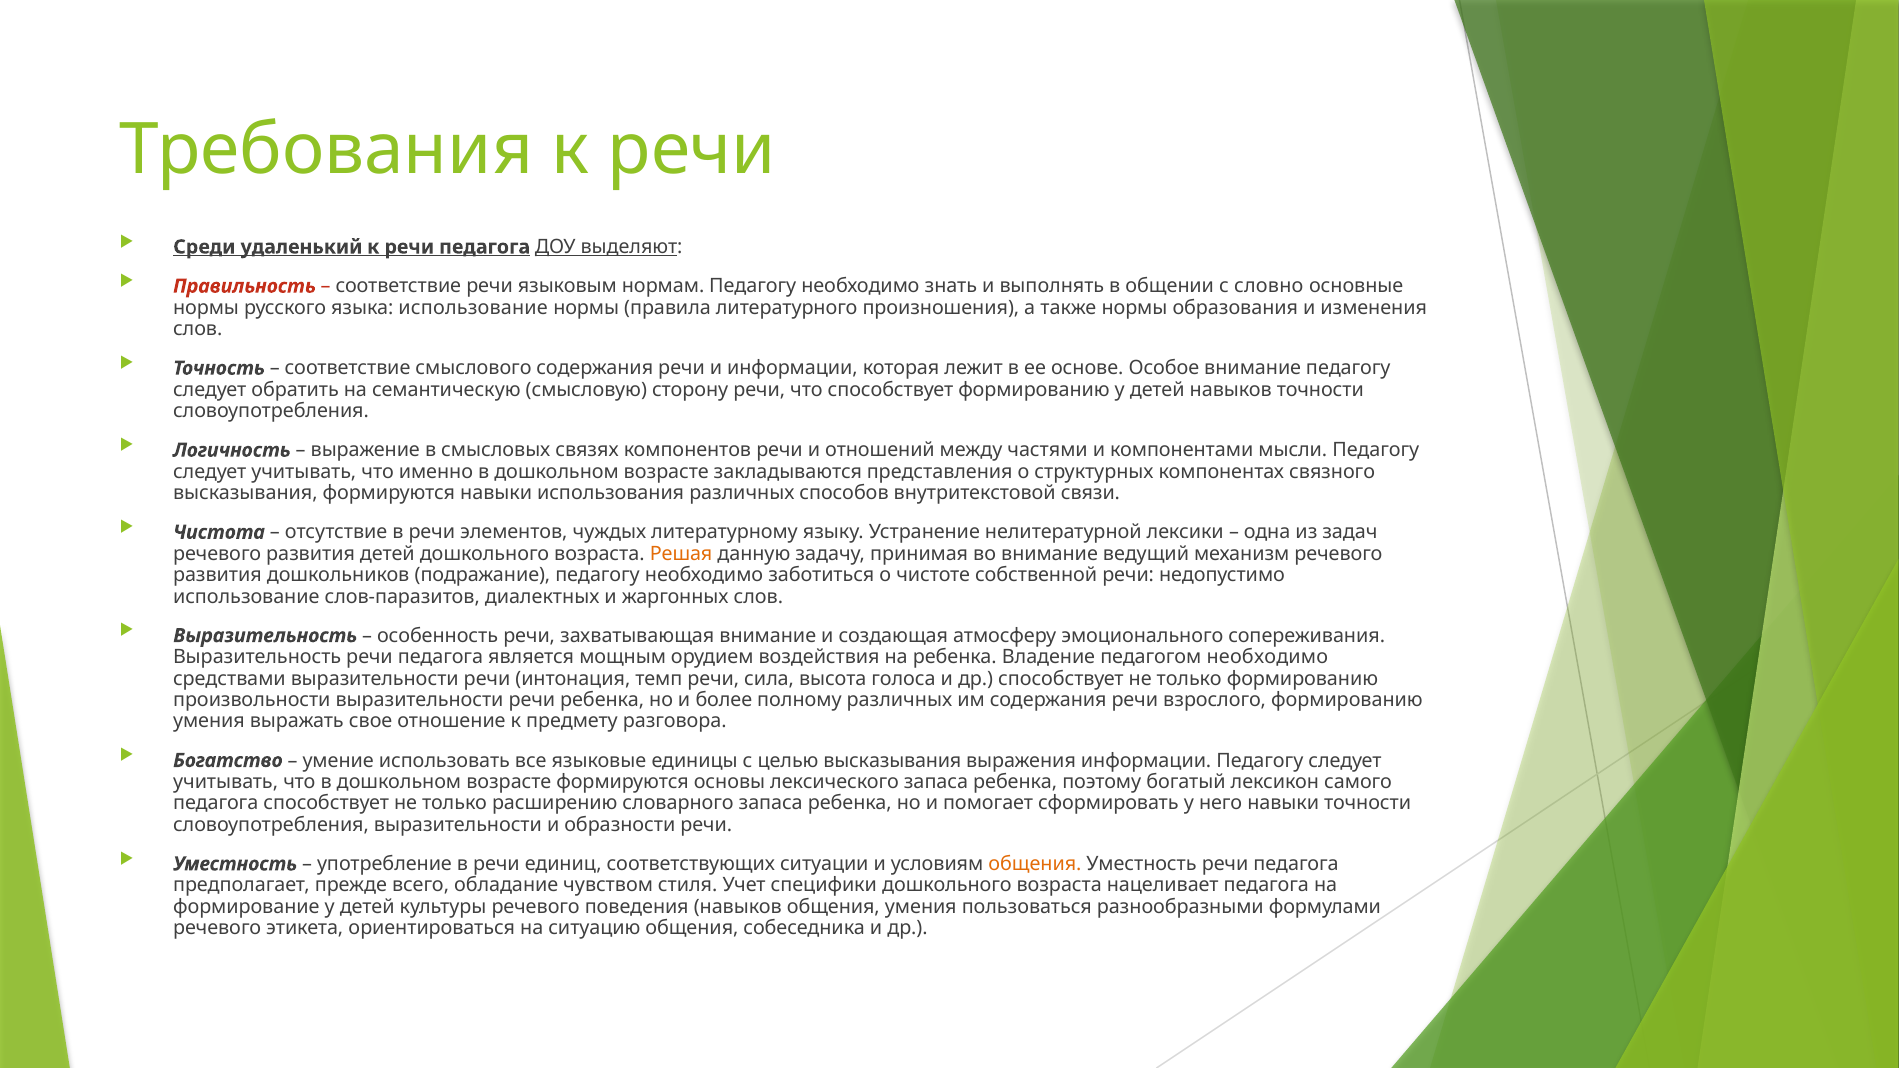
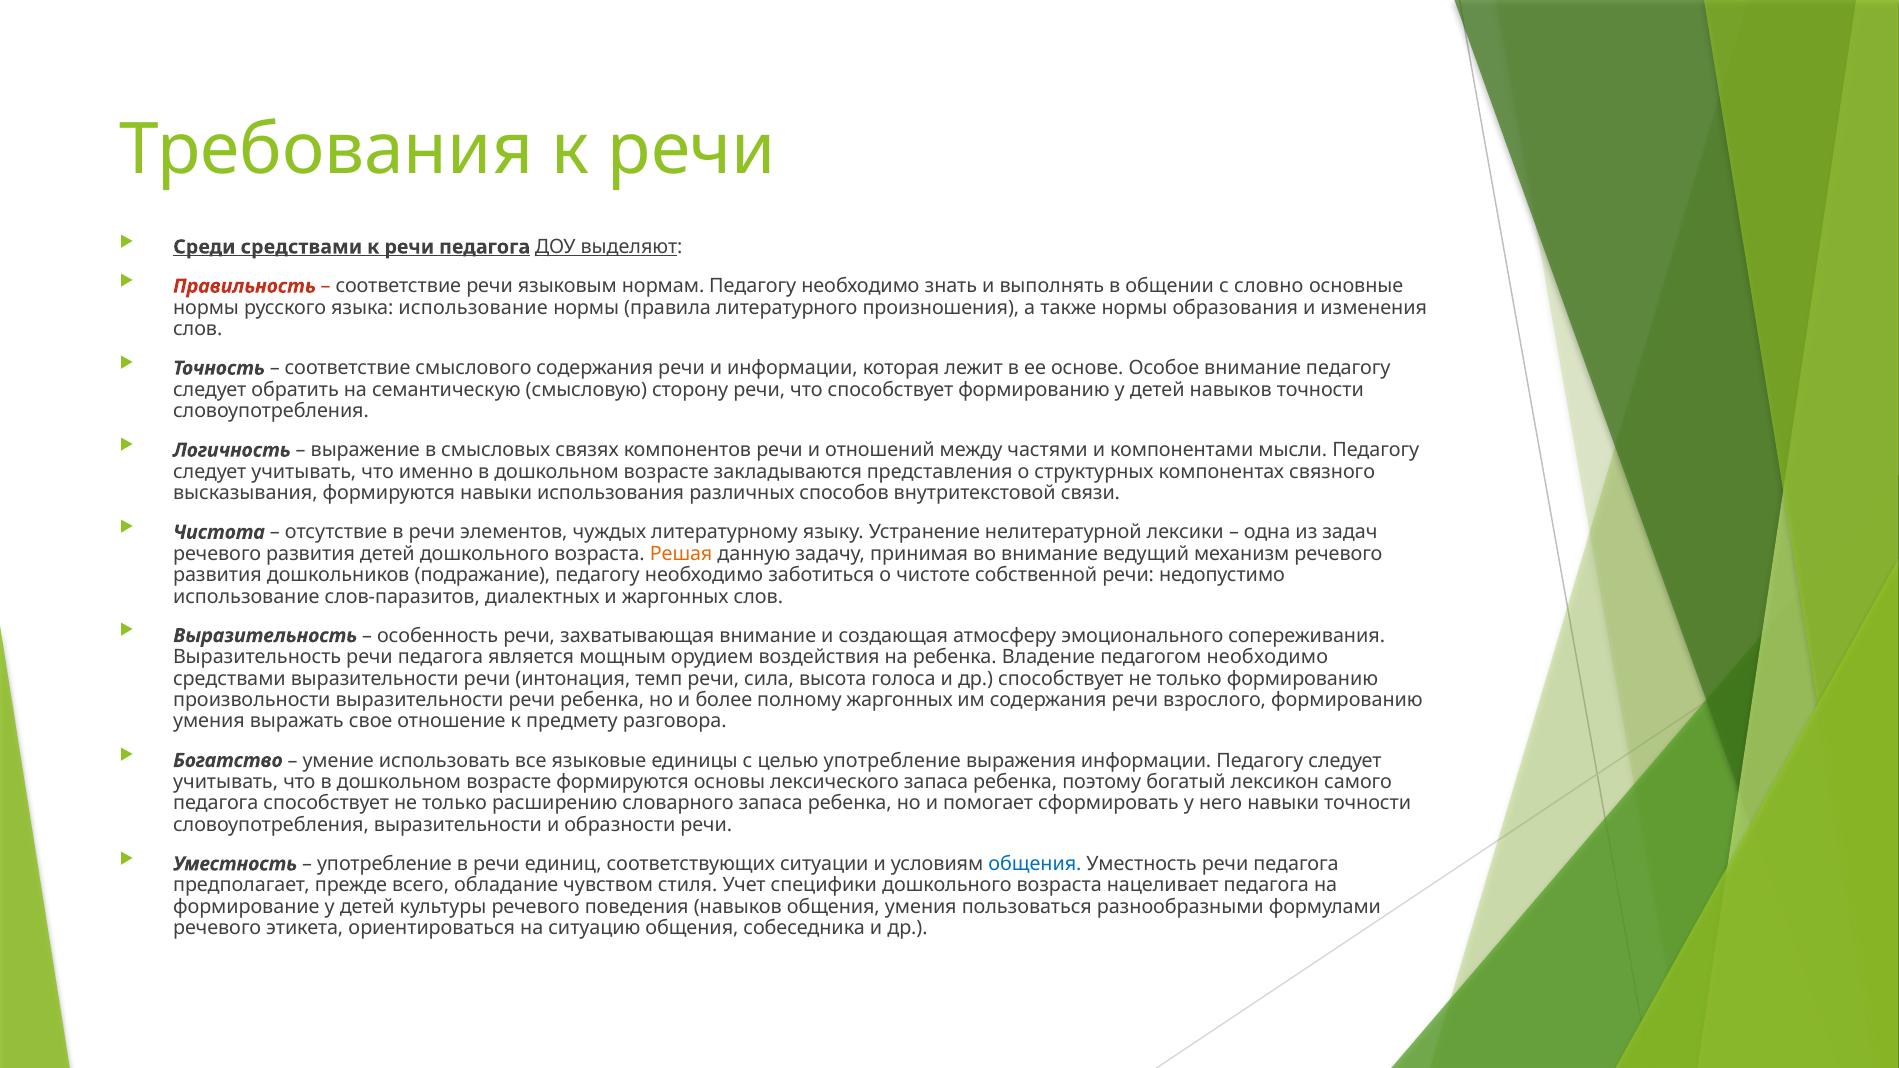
Среди удаленький: удаленький -> средствами
полному различных: различных -> жаргонных
целью высказывания: высказывания -> употребление
общения at (1035, 864) colour: orange -> blue
